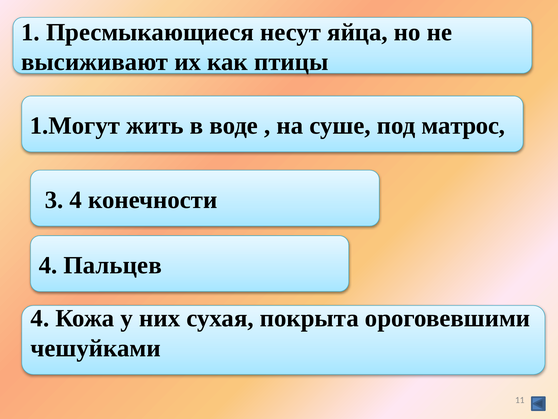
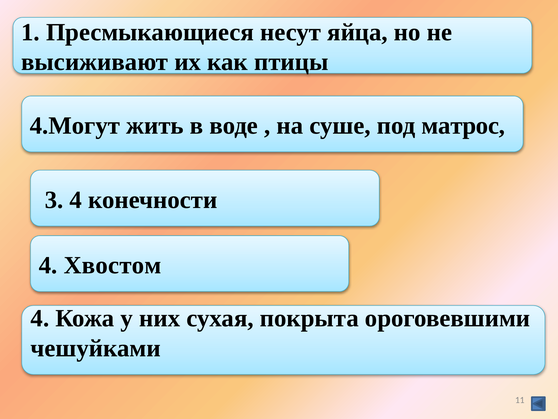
1.Могут: 1.Могут -> 4.Могут
Пальцев: Пальцев -> Хвостом
